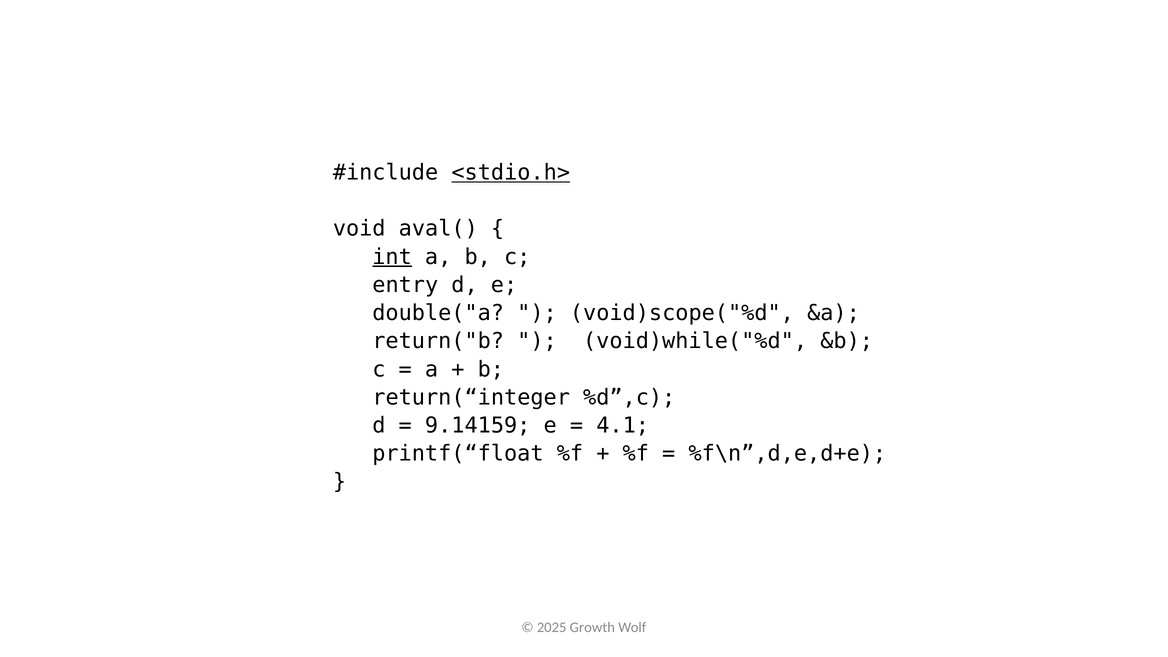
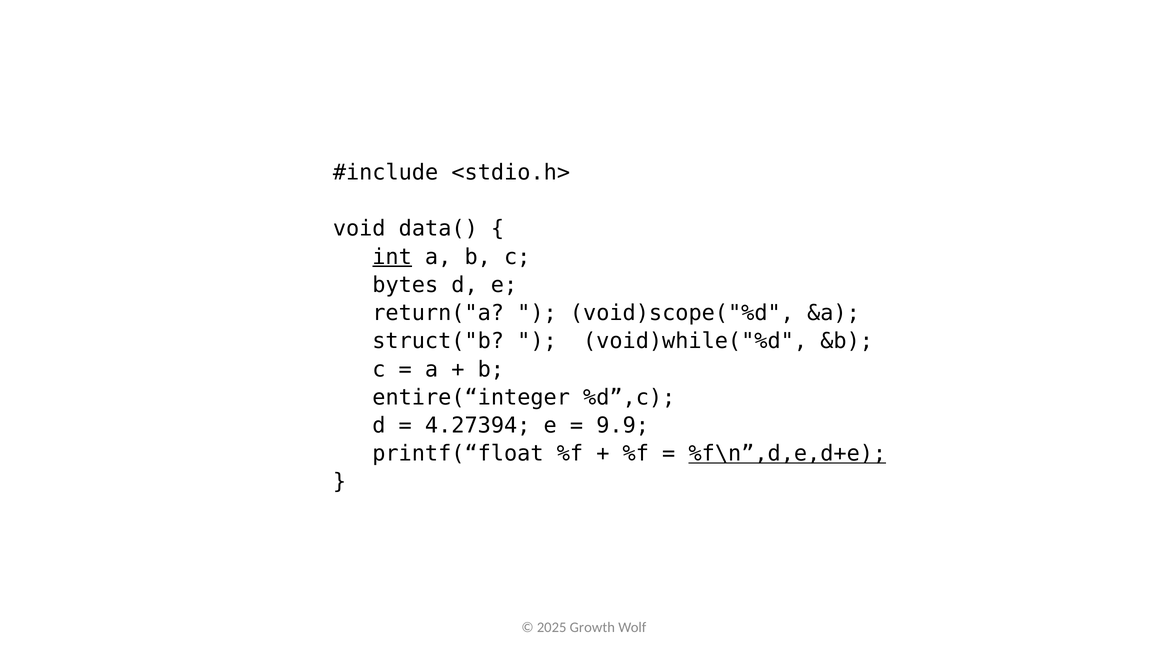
<stdio.h> underline: present -> none
aval(: aval( -> data(
entry: entry -> bytes
double("a: double("a -> return("a
return("b: return("b -> struct("b
return(“integer: return(“integer -> entire(“integer
9.14159: 9.14159 -> 4.27394
4.1: 4.1 -> 9.9
%f\n”,d,e,d+e underline: none -> present
